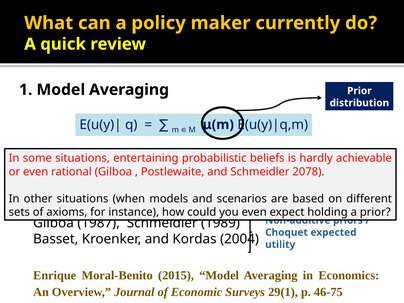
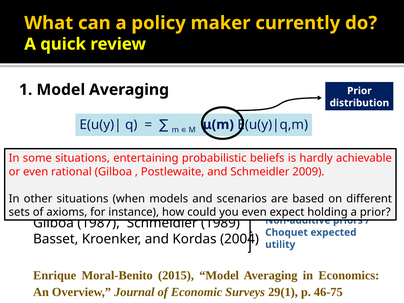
2078: 2078 -> 2009
